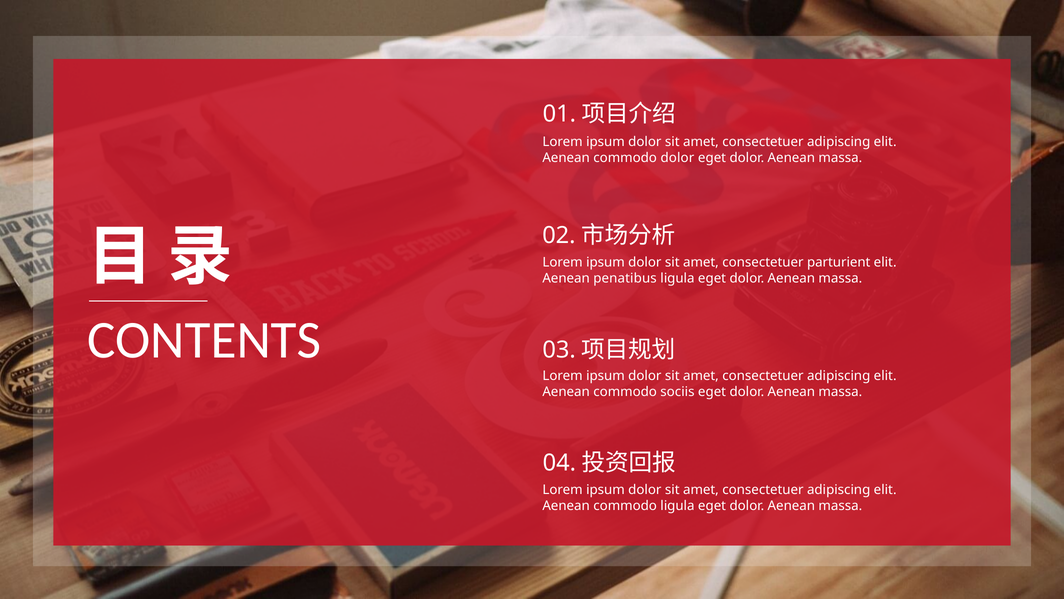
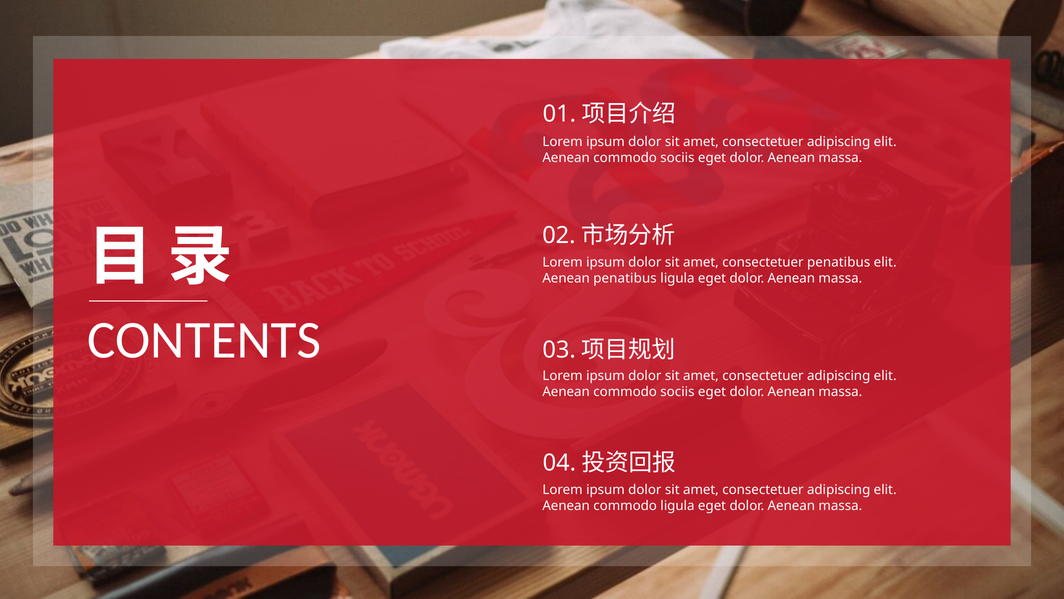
dolor at (677, 158): dolor -> sociis
consectetuer parturient: parturient -> penatibus
